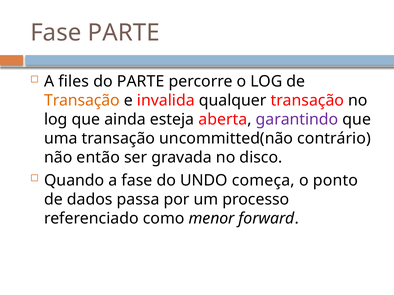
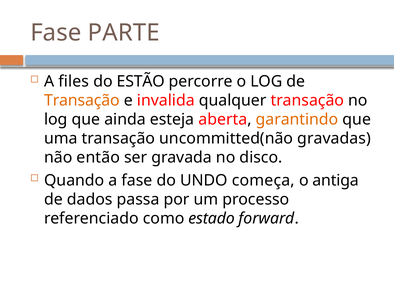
do PARTE: PARTE -> ESTÃO
garantindo colour: purple -> orange
contrário: contrário -> gravadas
ponto: ponto -> antiga
menor: menor -> estado
